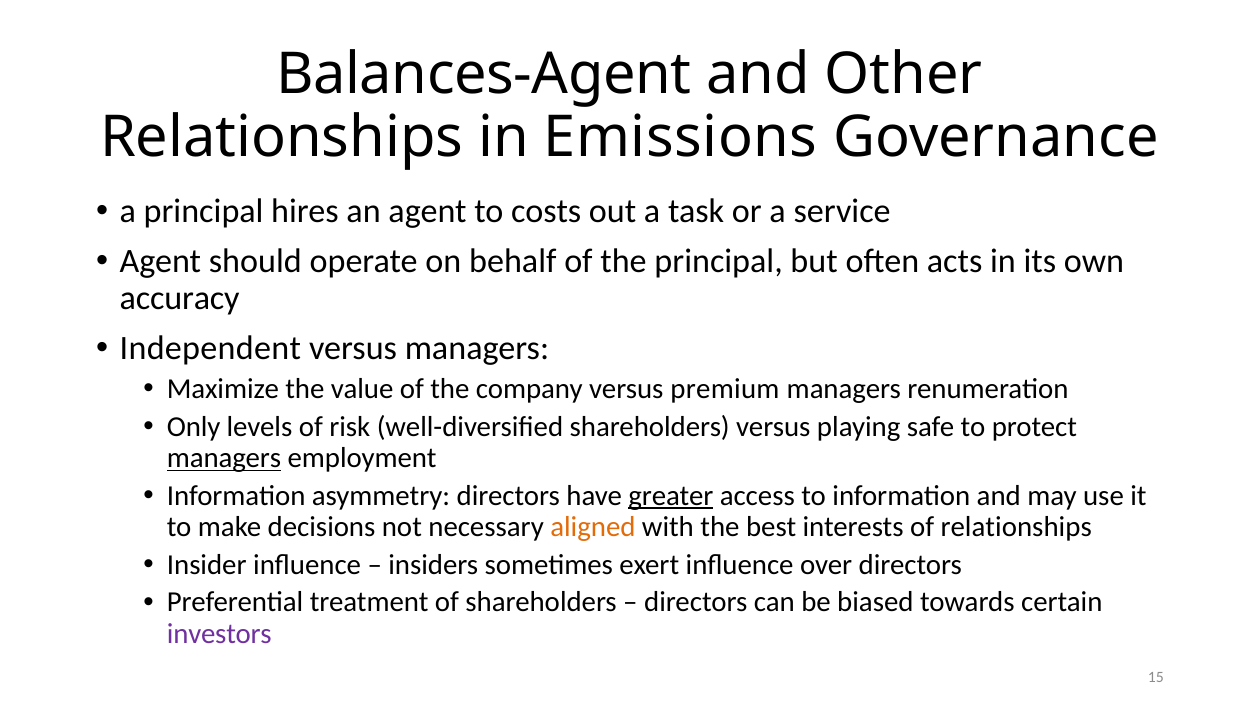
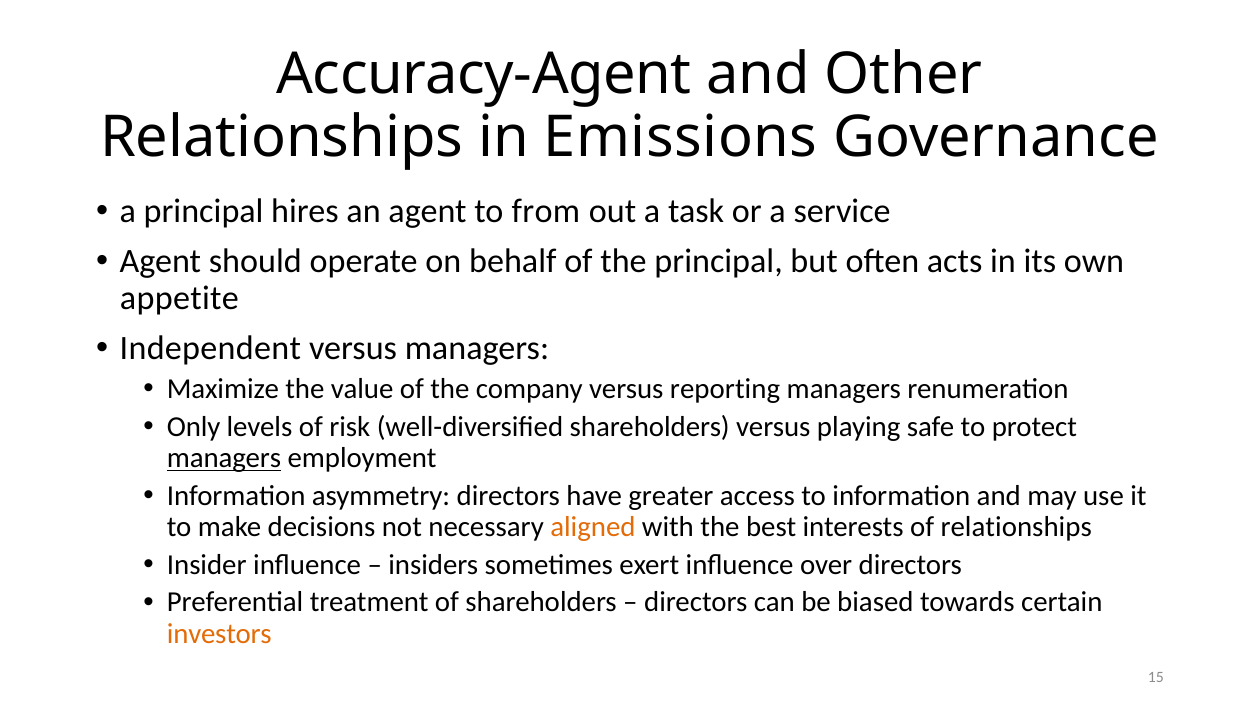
Balances-Agent: Balances-Agent -> Accuracy-Agent
costs: costs -> from
accuracy: accuracy -> appetite
premium: premium -> reporting
greater underline: present -> none
investors colour: purple -> orange
